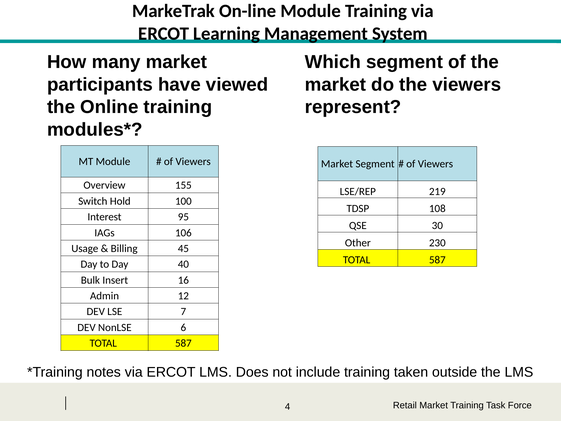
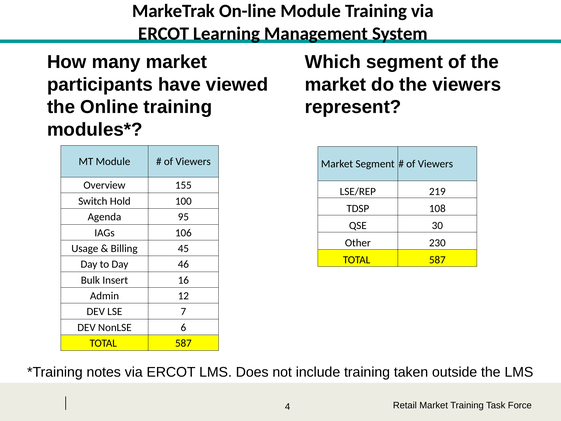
Interest: Interest -> Agenda
40: 40 -> 46
